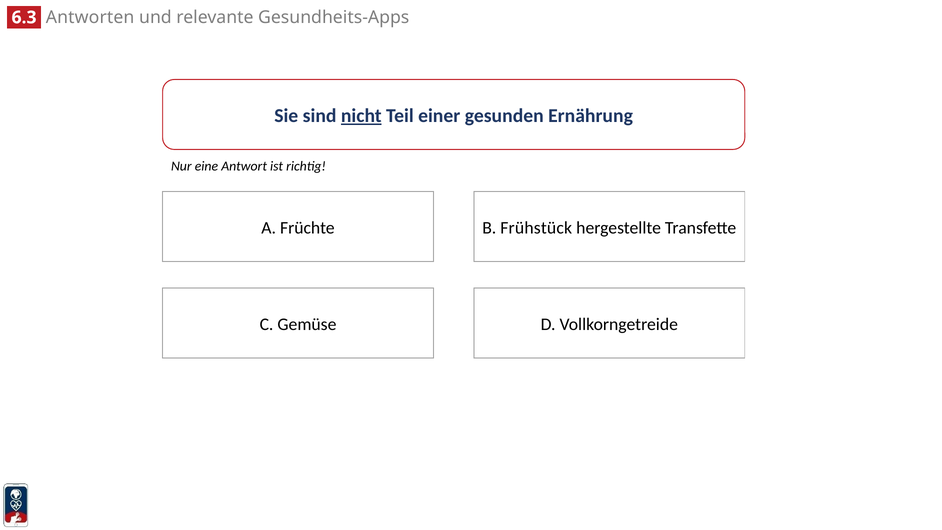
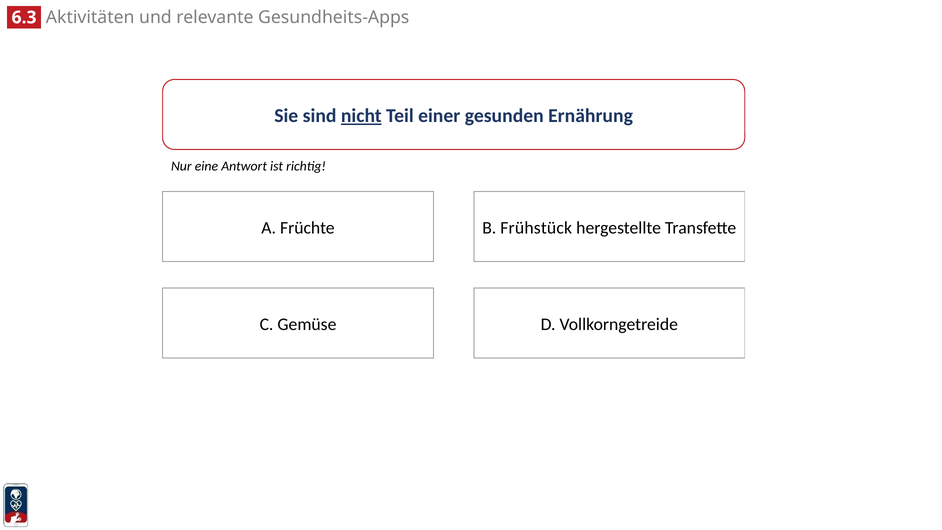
Antworten: Antworten -> Aktivitäten
